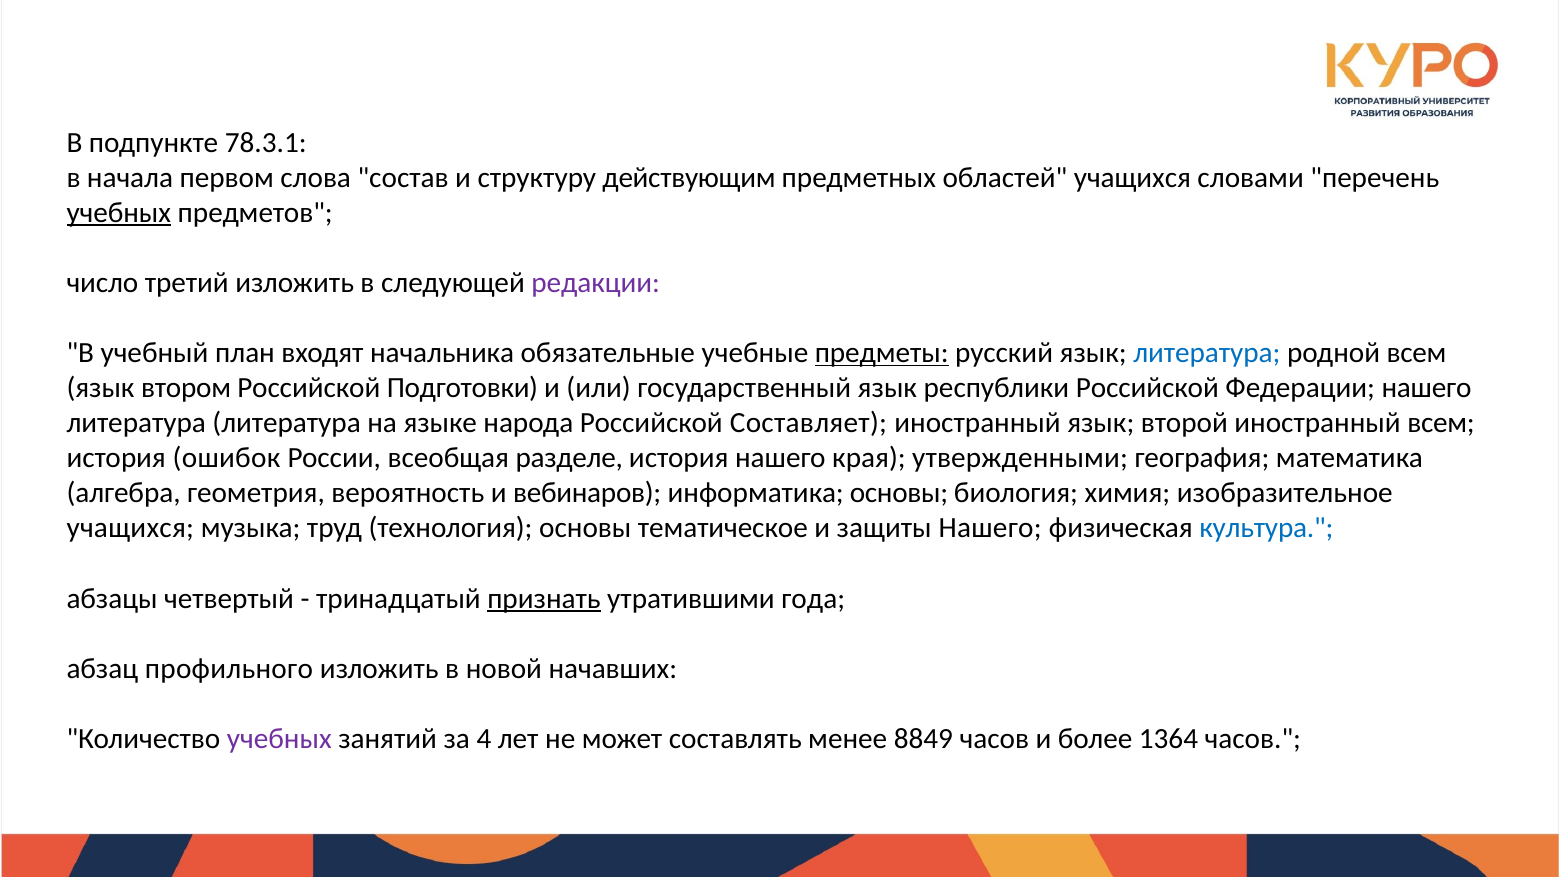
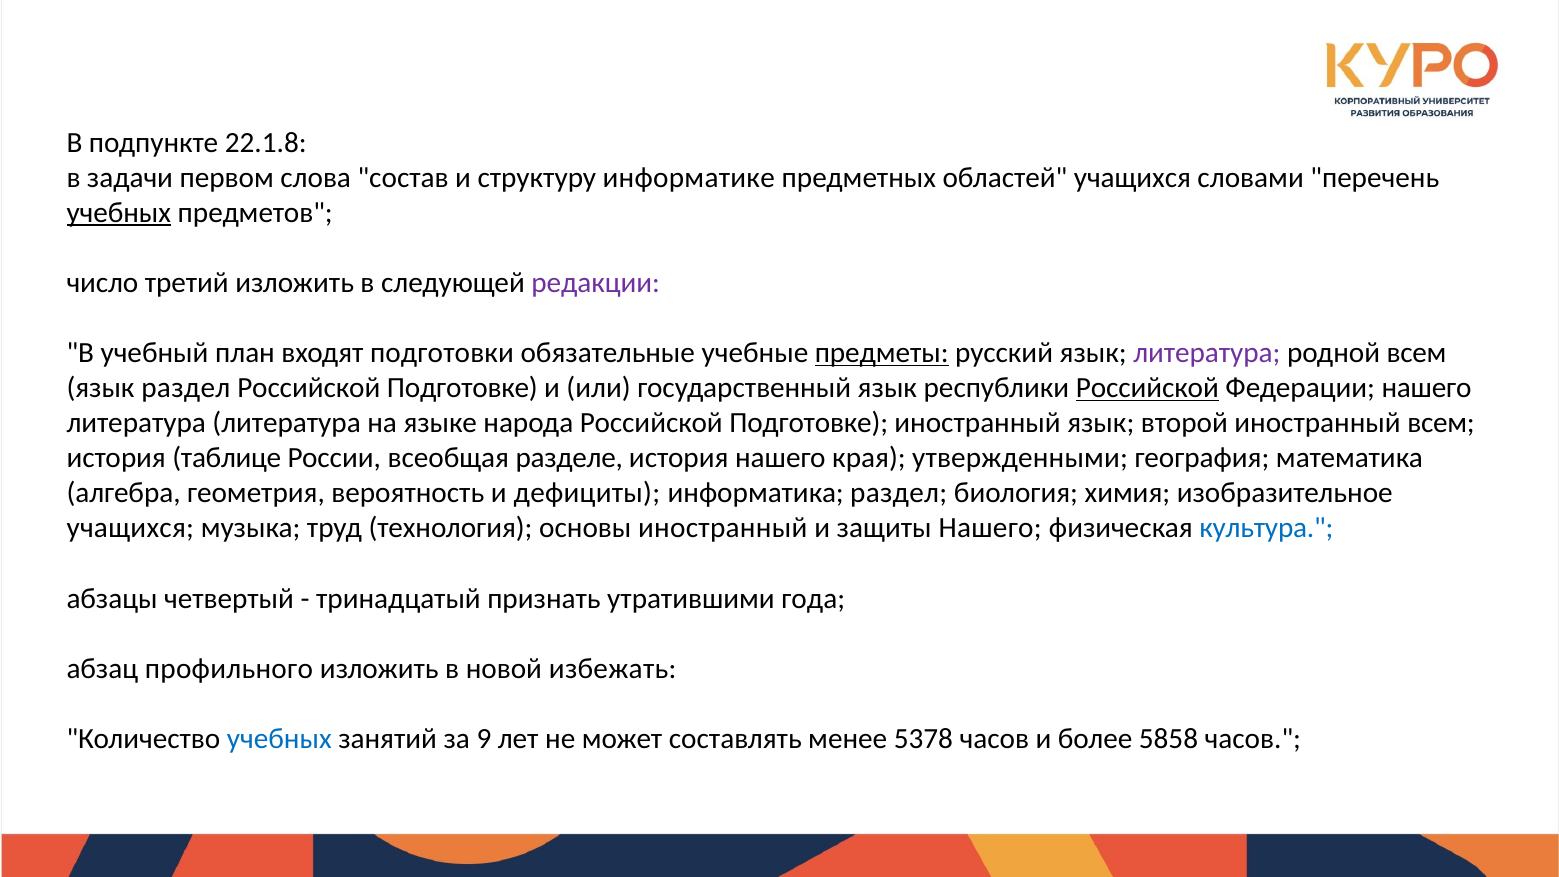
78.3.1: 78.3.1 -> 22.1.8
начала: начала -> задачи
действующим: действующим -> информатике
начальника: начальника -> подготовки
литература at (1207, 353) colour: blue -> purple
язык втором: втором -> раздел
Подготовки at (462, 388): Подготовки -> Подготовке
Российской at (1147, 388) underline: none -> present
народа Российской Составляет: Составляет -> Подготовке
ошибок: ошибок -> таблице
вебинаров: вебинаров -> дефициты
информатика основы: основы -> раздел
основы тематическое: тематическое -> иностранный
признать underline: present -> none
начавших: начавших -> избежать
учебных at (279, 739) colour: purple -> blue
4: 4 -> 9
8849: 8849 -> 5378
1364: 1364 -> 5858
